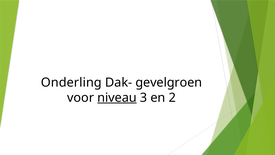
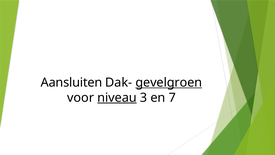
Onderling: Onderling -> Aansluiten
gevelgroen underline: none -> present
2: 2 -> 7
